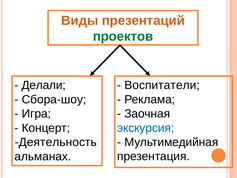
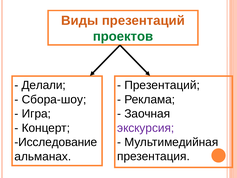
Воспитатели at (162, 85): Воспитатели -> Презентаций
экскурсия colour: blue -> purple
Деятельность: Деятельность -> Исследование
